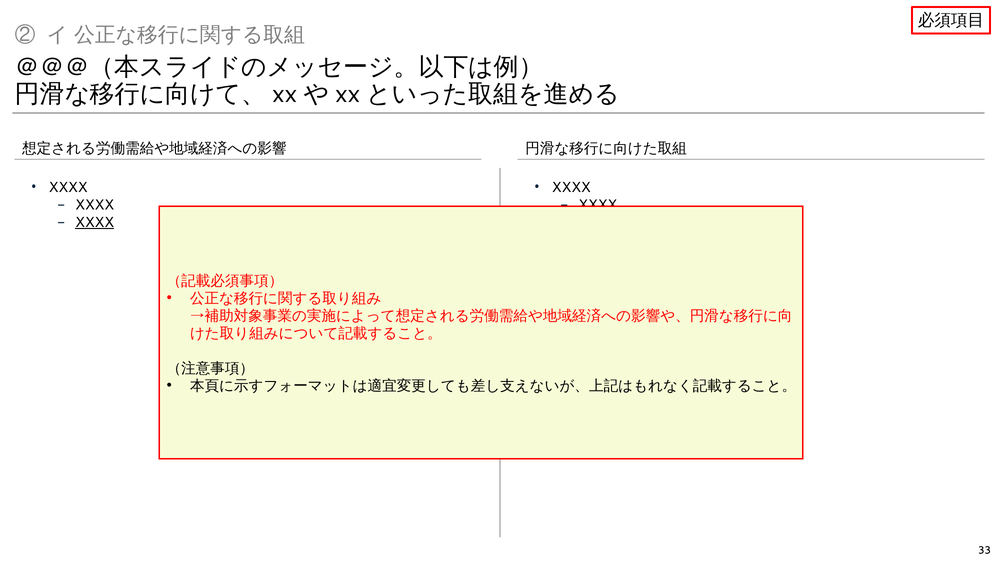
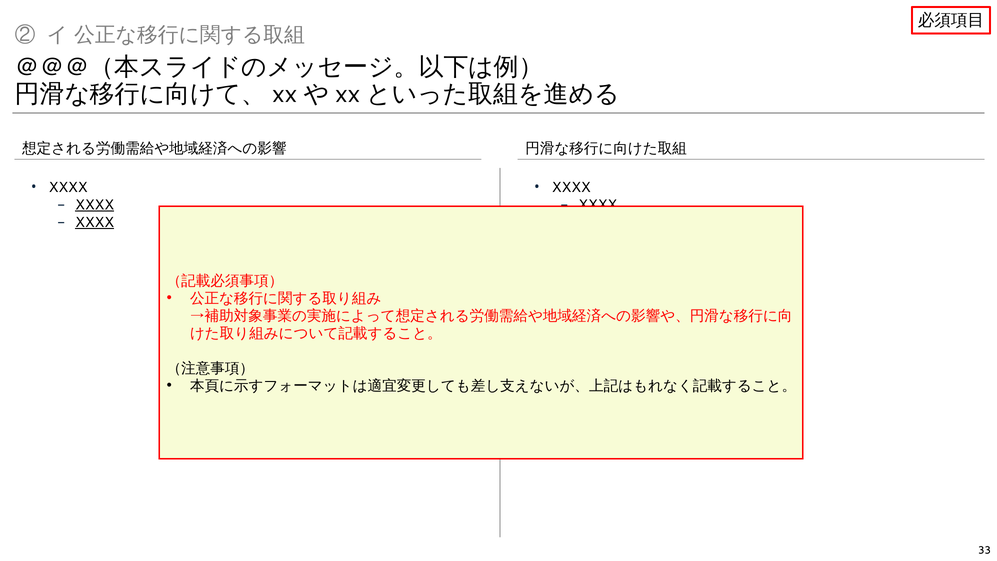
XXXX at (95, 205) underline: none -> present
